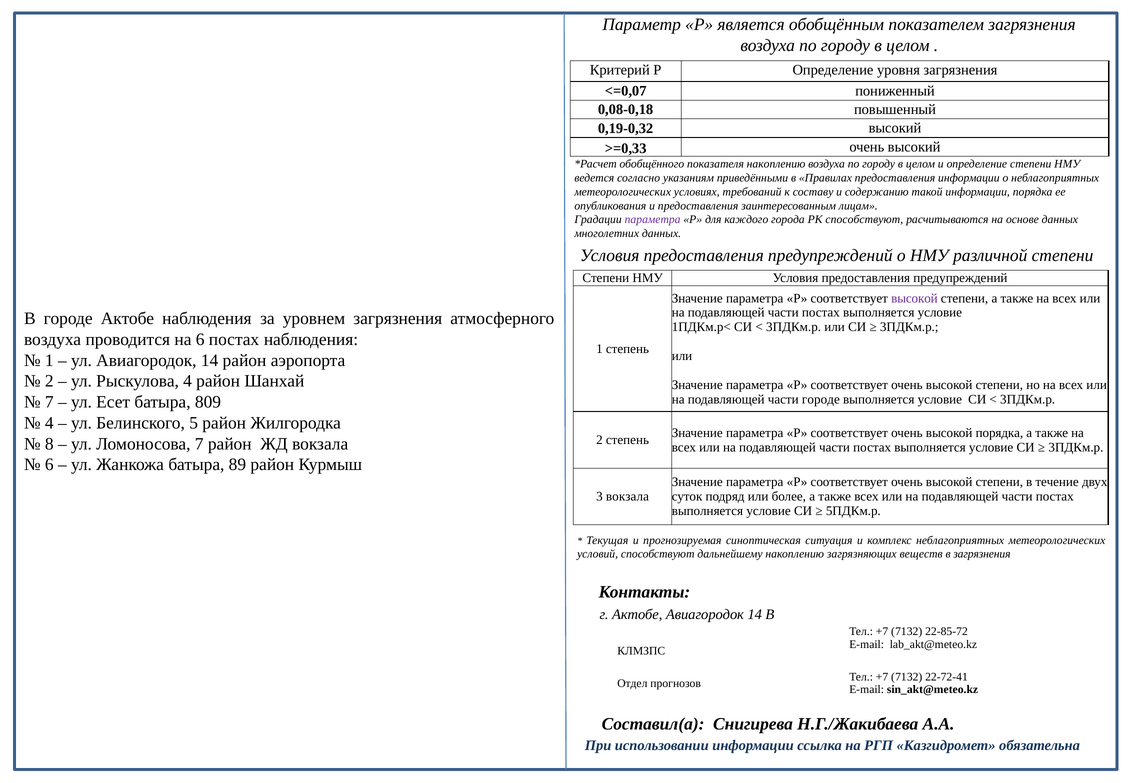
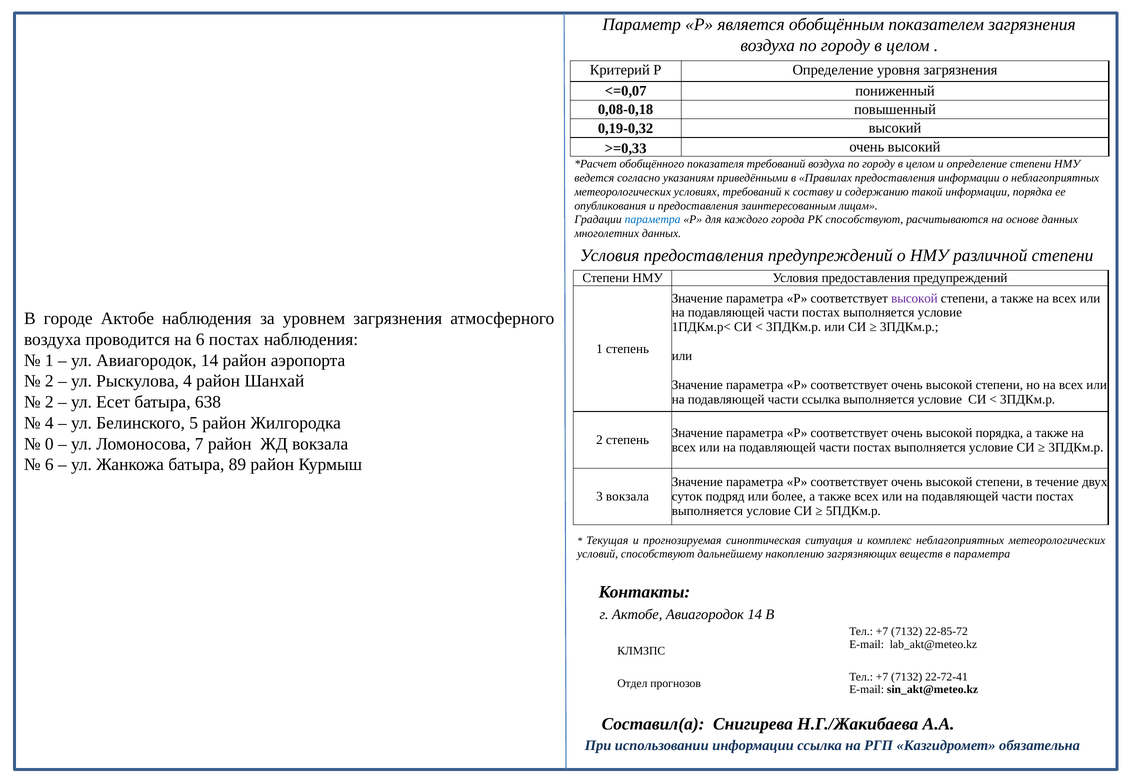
показателя накоплению: накоплению -> требований
параметра at (653, 220) colour: purple -> blue
части городе: городе -> ссылка
7 at (49, 402): 7 -> 2
809: 809 -> 638
8: 8 -> 0
в загрязнения: загрязнения -> параметра
